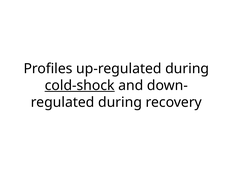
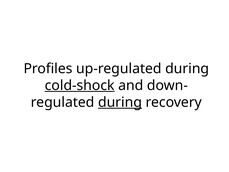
during at (120, 102) underline: none -> present
